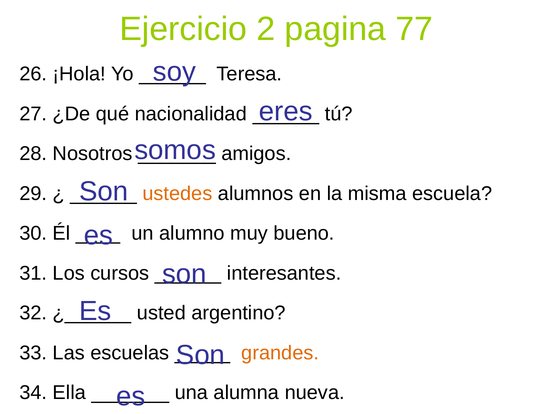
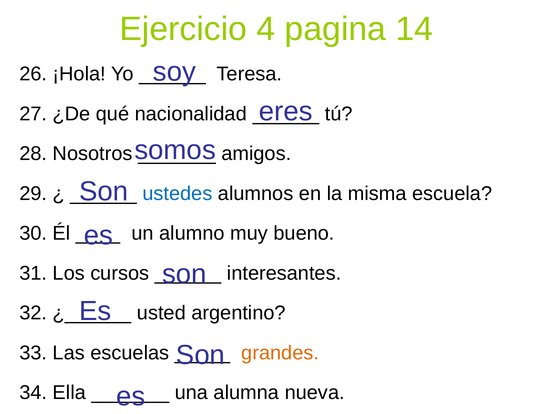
2: 2 -> 4
77: 77 -> 14
ustedes colour: orange -> blue
